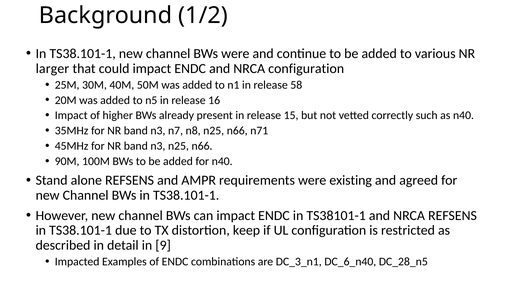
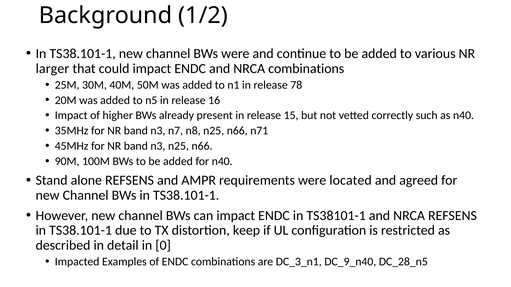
NRCA configuration: configuration -> combinations
58: 58 -> 78
existing: existing -> located
9: 9 -> 0
DC_6_n40: DC_6_n40 -> DC_9_n40
